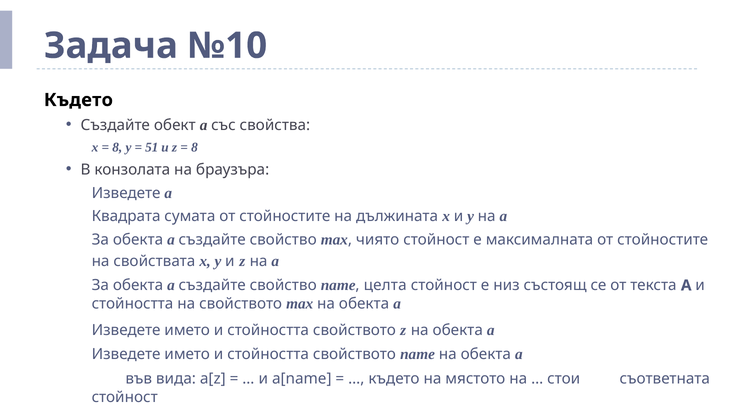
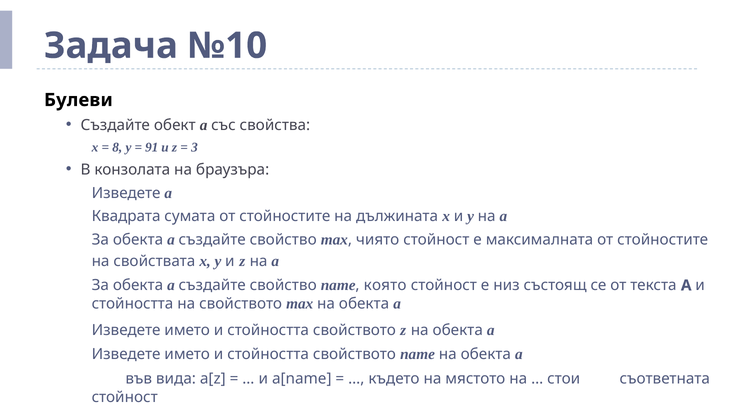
Където at (78, 100): Където -> Булеви
51: 51 -> 91
8 at (194, 147): 8 -> 3
целта: целта -> която
